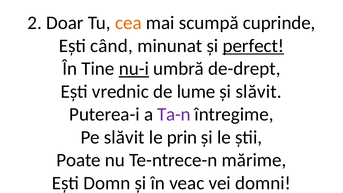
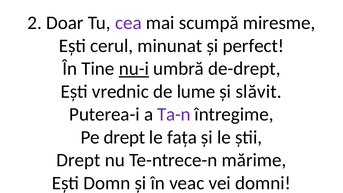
cea colour: orange -> purple
cuprinde: cuprinde -> miresme
când: când -> cerul
perfect underline: present -> none
Pe slăvit: slăvit -> drept
prin: prin -> fața
Poate at (79, 160): Poate -> Drept
